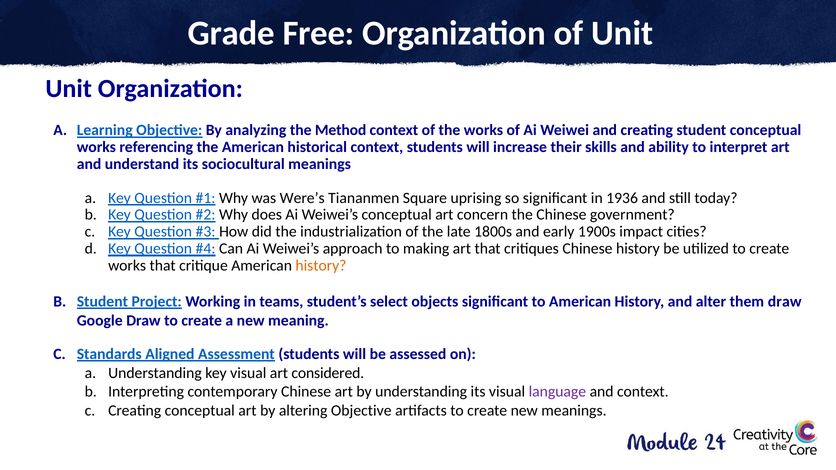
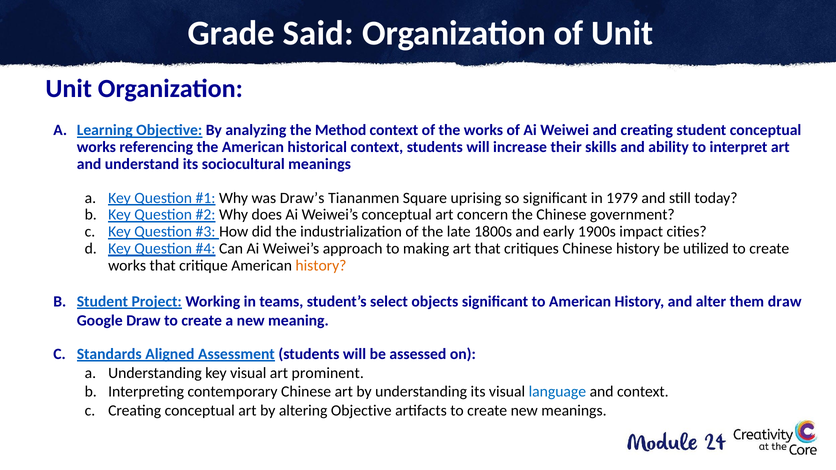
Free: Free -> Said
Were’s: Were’s -> Draw’s
1936: 1936 -> 1979
considered: considered -> prominent
language colour: purple -> blue
